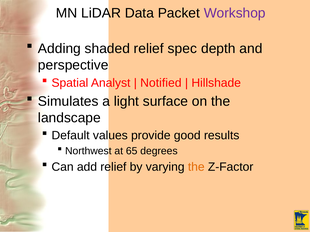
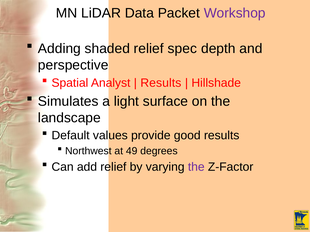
Notified at (161, 83): Notified -> Results
65: 65 -> 49
the at (196, 167) colour: orange -> purple
